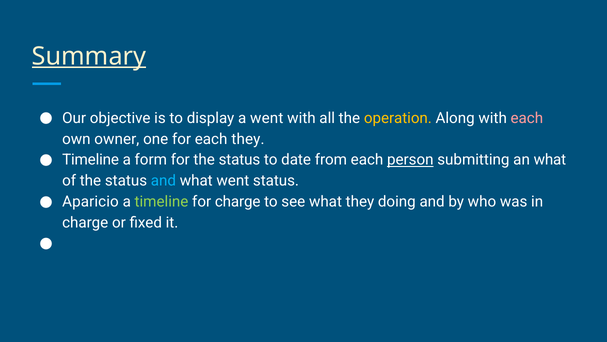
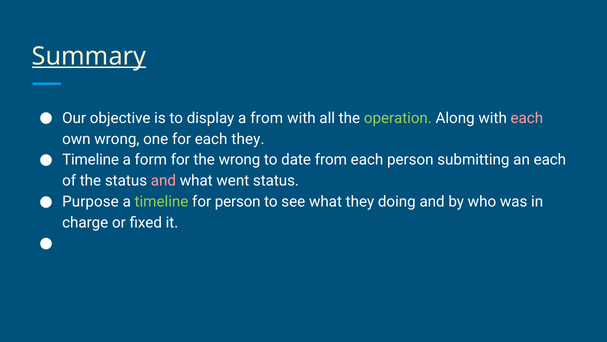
a went: went -> from
operation colour: yellow -> light green
own owner: owner -> wrong
for the status: status -> wrong
person at (410, 160) underline: present -> none
an what: what -> each
and at (163, 181) colour: light blue -> pink
Aparicio: Aparicio -> Purpose
for charge: charge -> person
